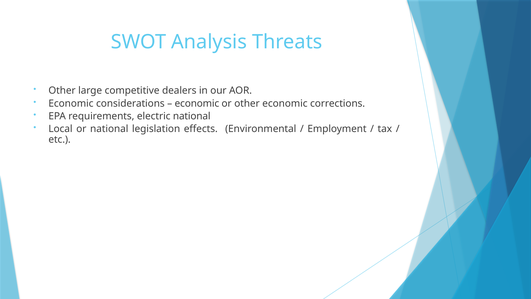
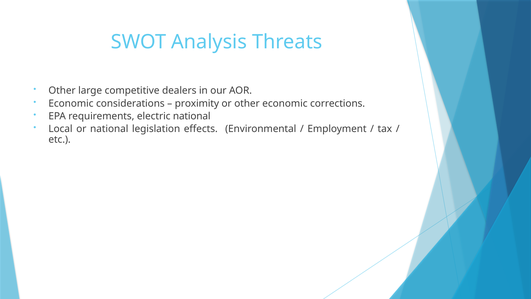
economic at (197, 103): economic -> proximity
